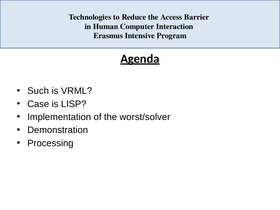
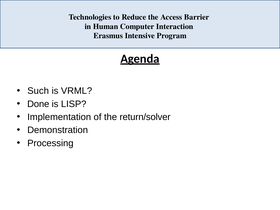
Case: Case -> Done
worst/solver: worst/solver -> return/solver
